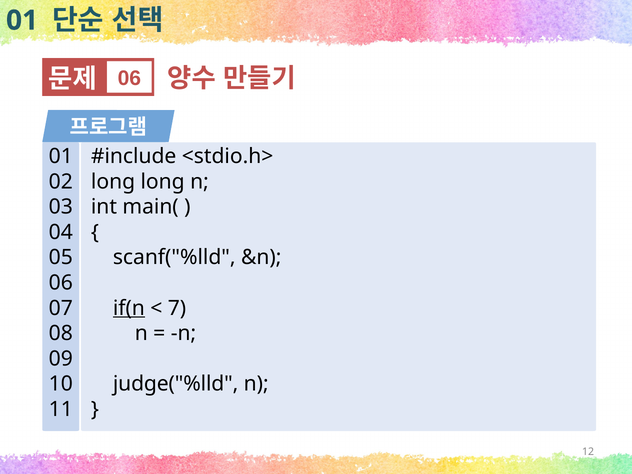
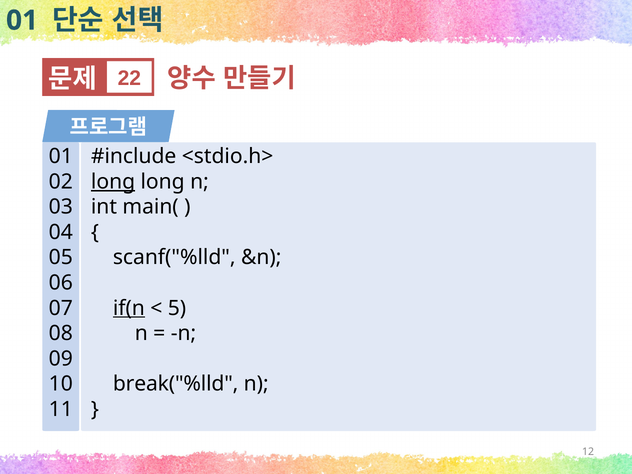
06 at (129, 78): 06 -> 22
long at (113, 182) underline: none -> present
7: 7 -> 5
judge("%lld: judge("%lld -> break("%lld
